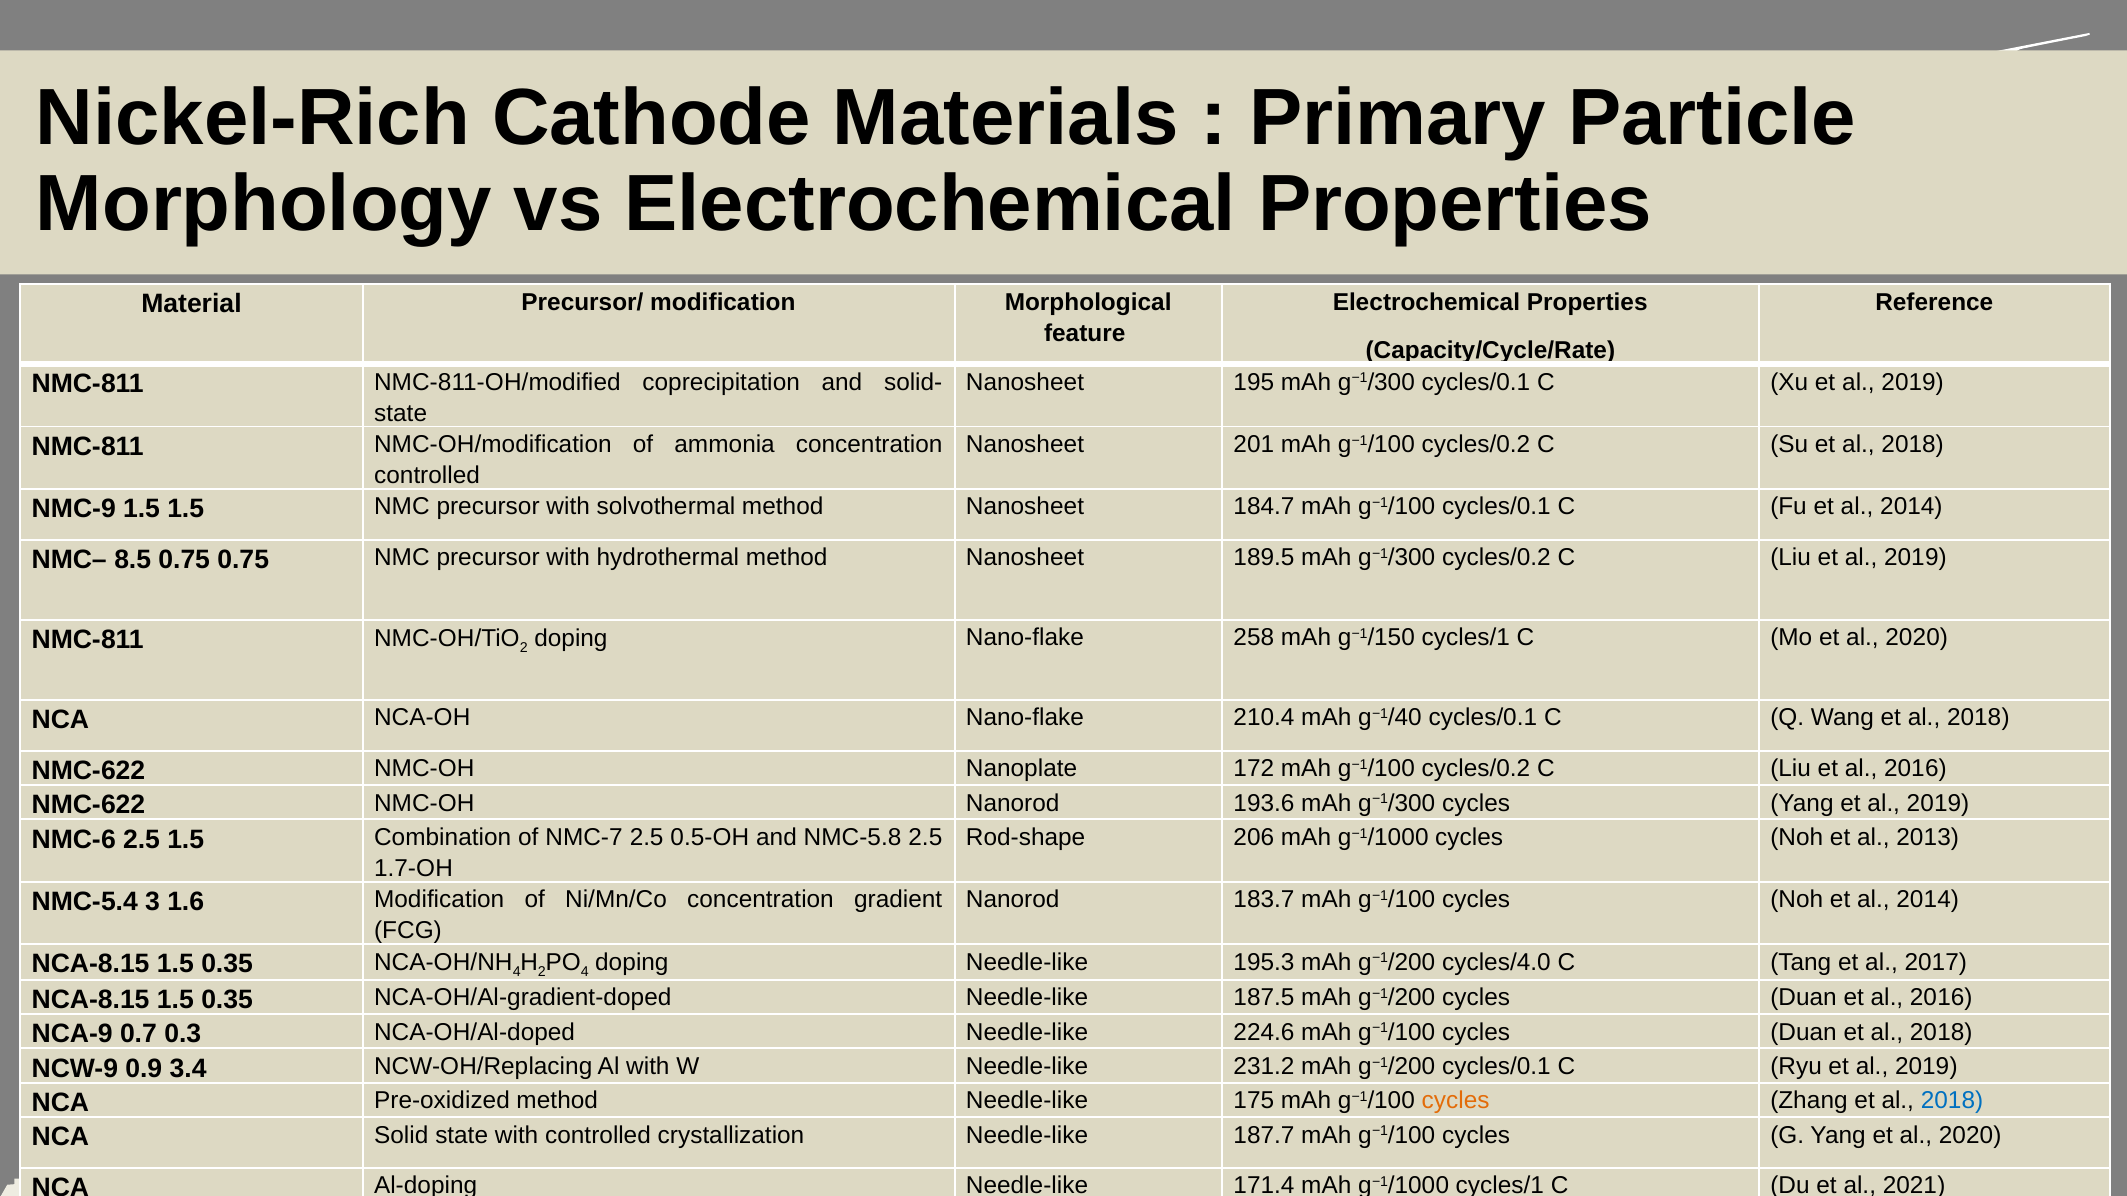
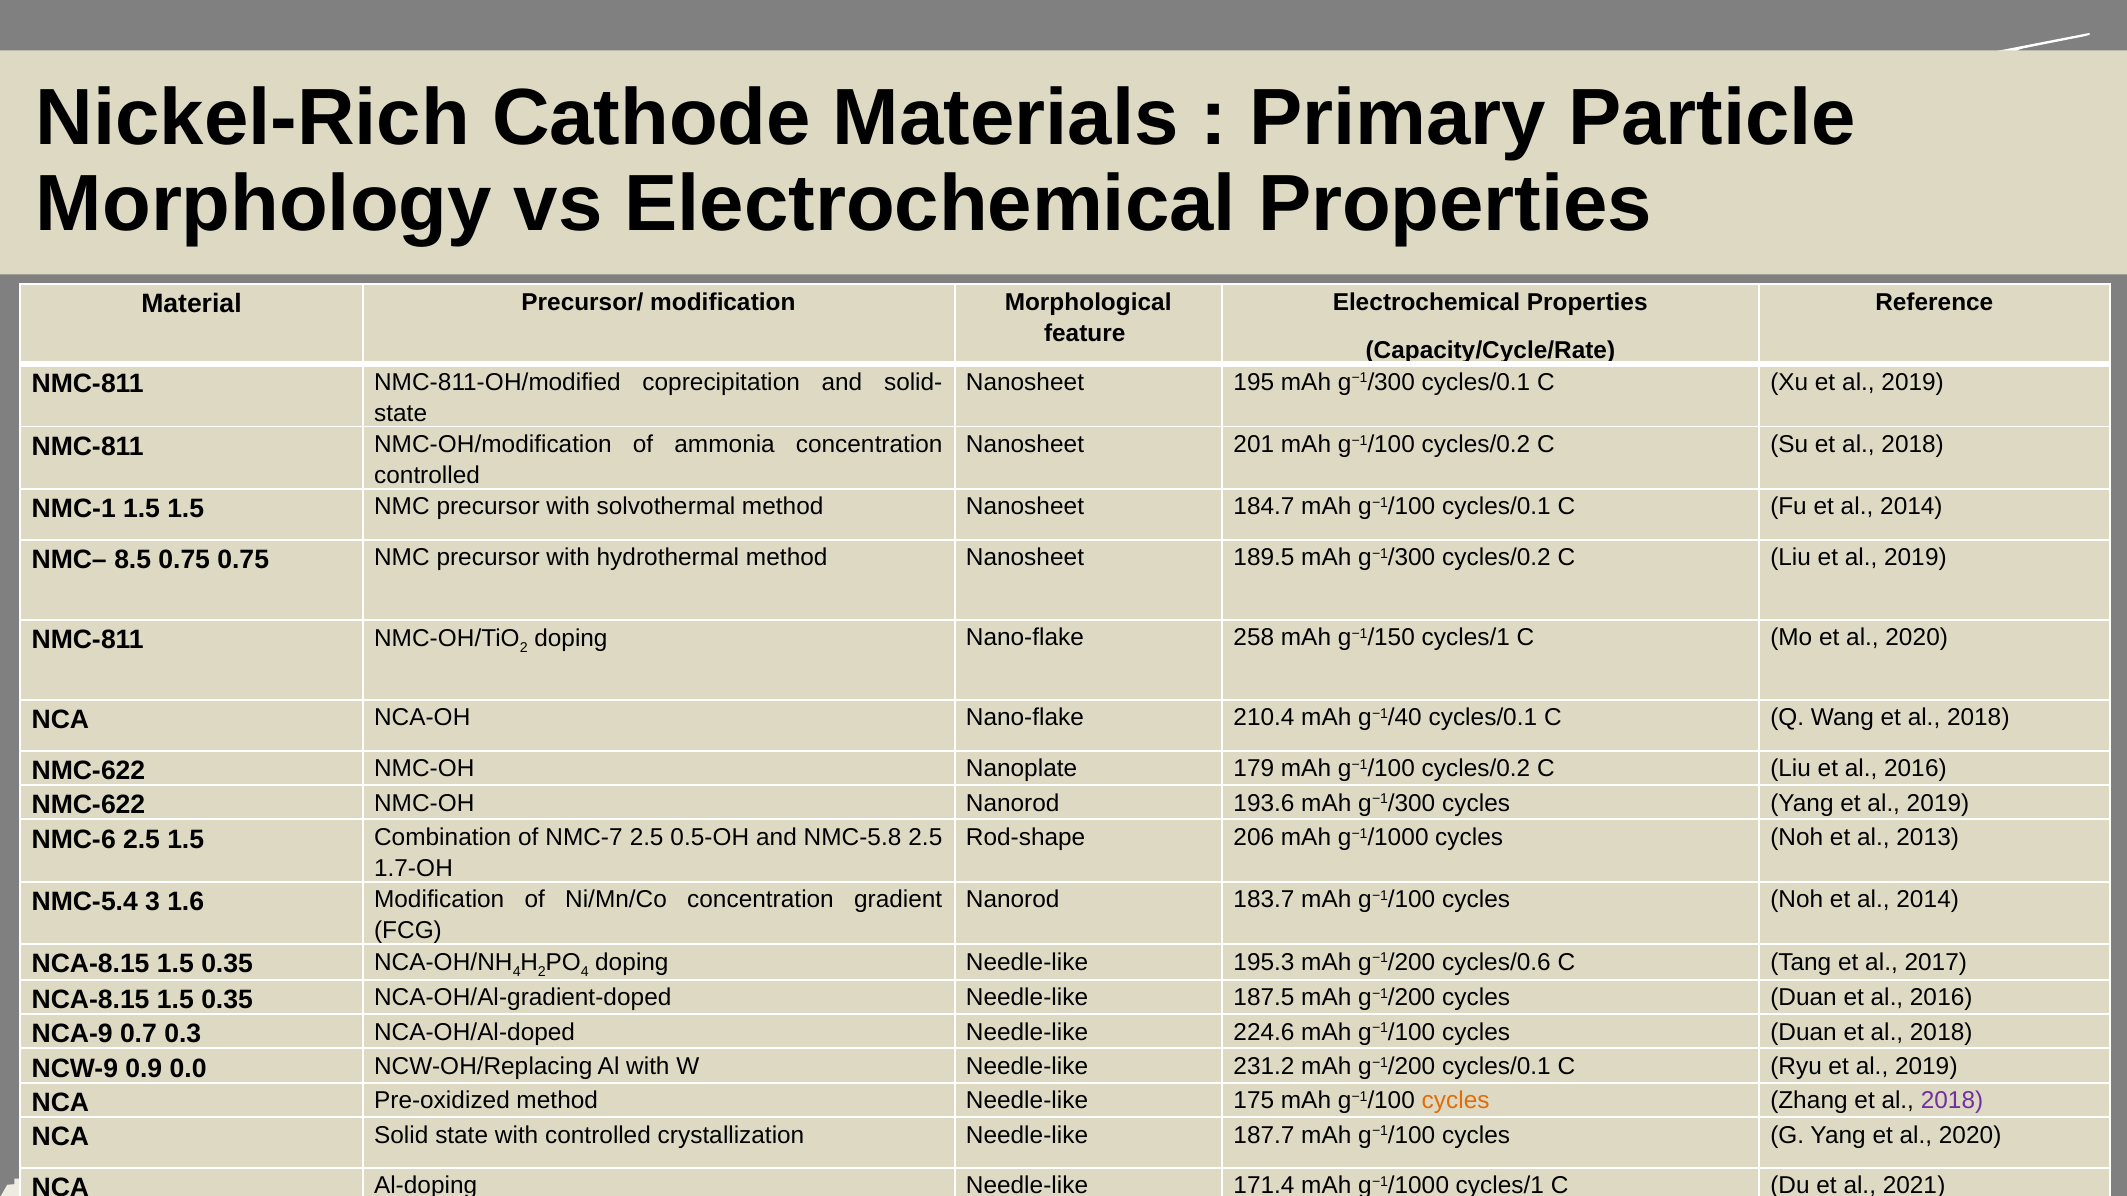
NMC-9: NMC-9 -> NMC-1
172: 172 -> 179
cycles/4.0: cycles/4.0 -> cycles/0.6
3.4: 3.4 -> 0.0
2018 at (1952, 1101) colour: blue -> purple
